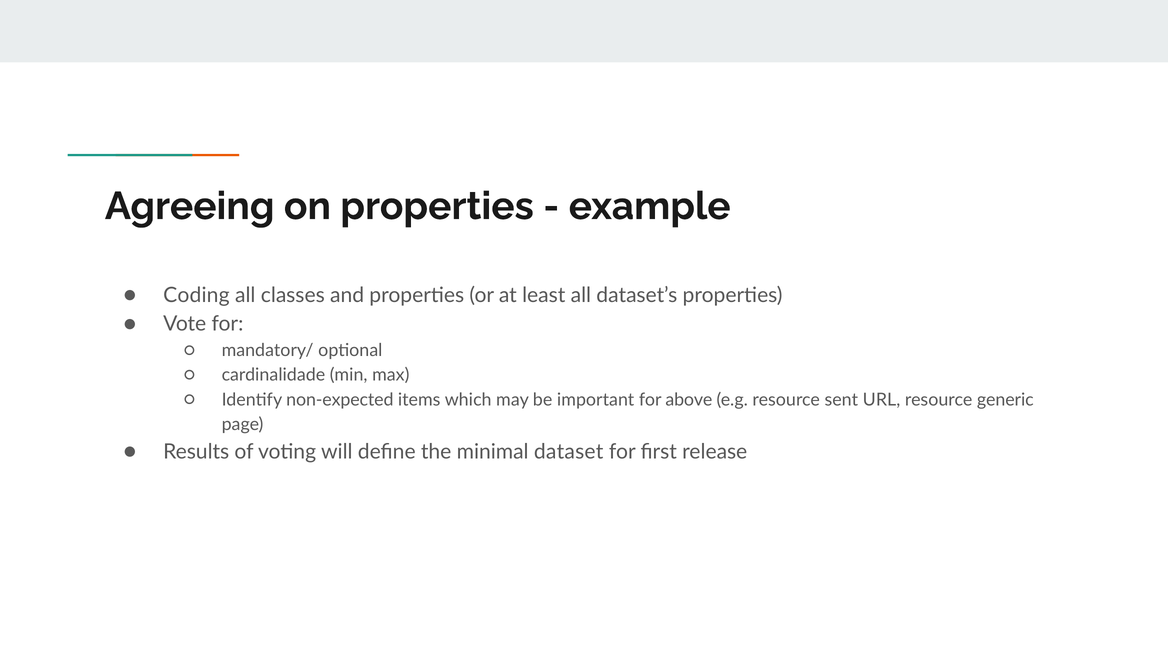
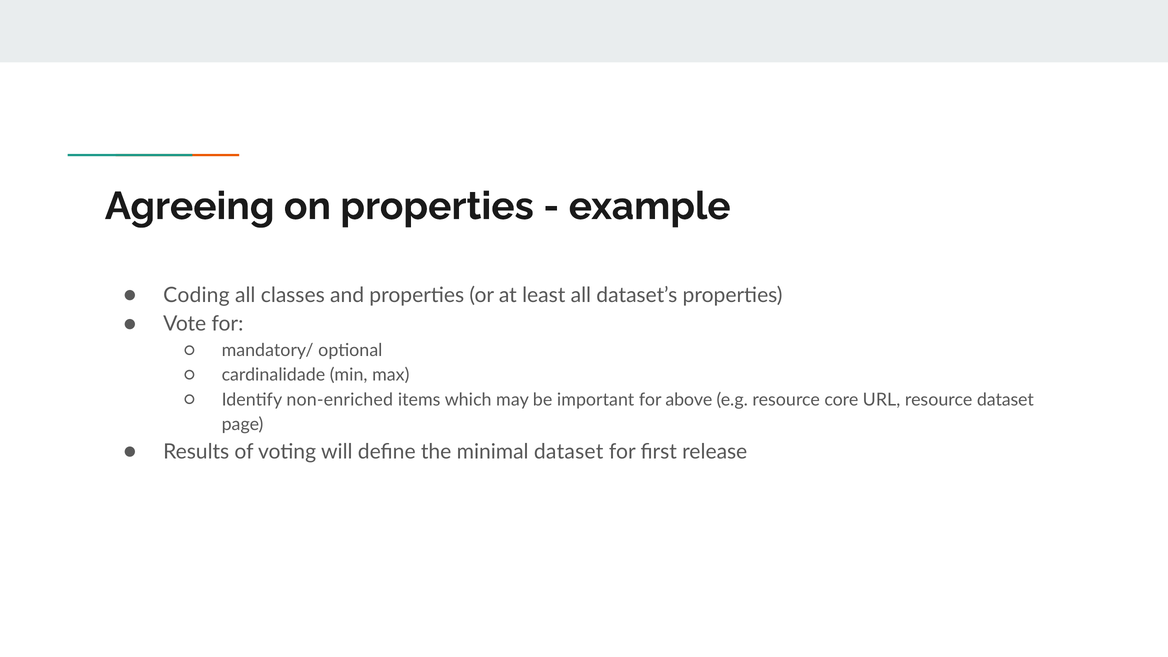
non-expected: non-expected -> non-enriched
sent: sent -> core
resource generic: generic -> dataset
